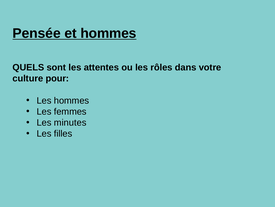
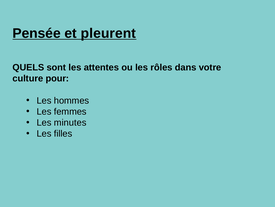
et hommes: hommes -> pleurent
